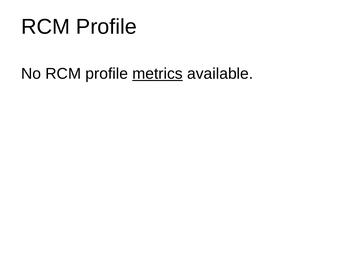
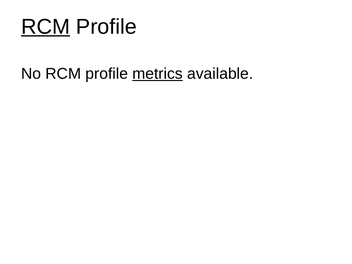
RCM at (46, 27) underline: none -> present
